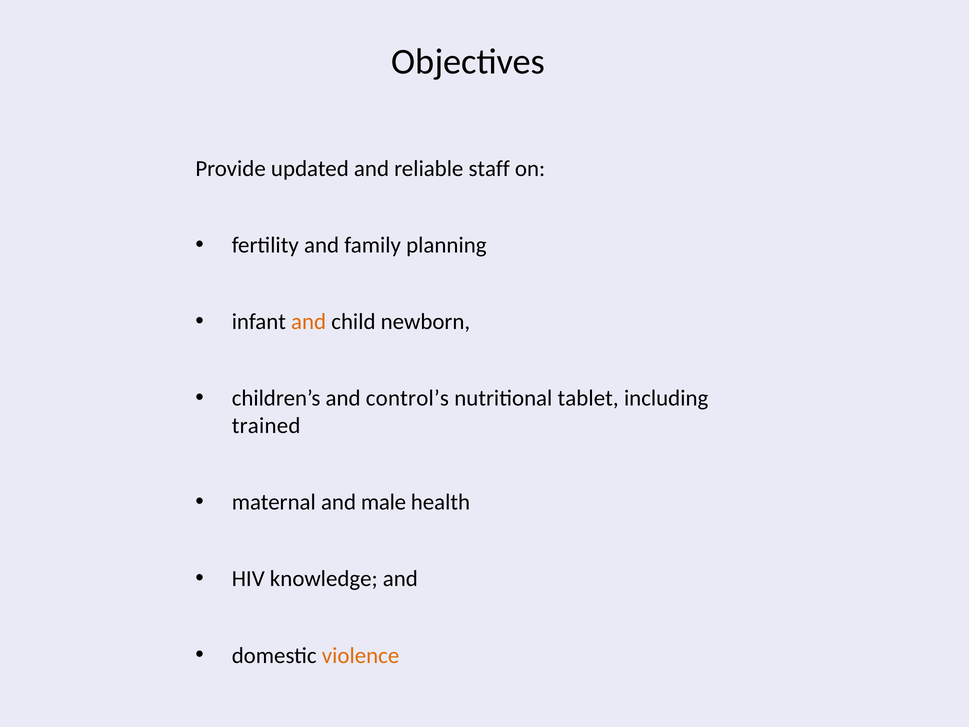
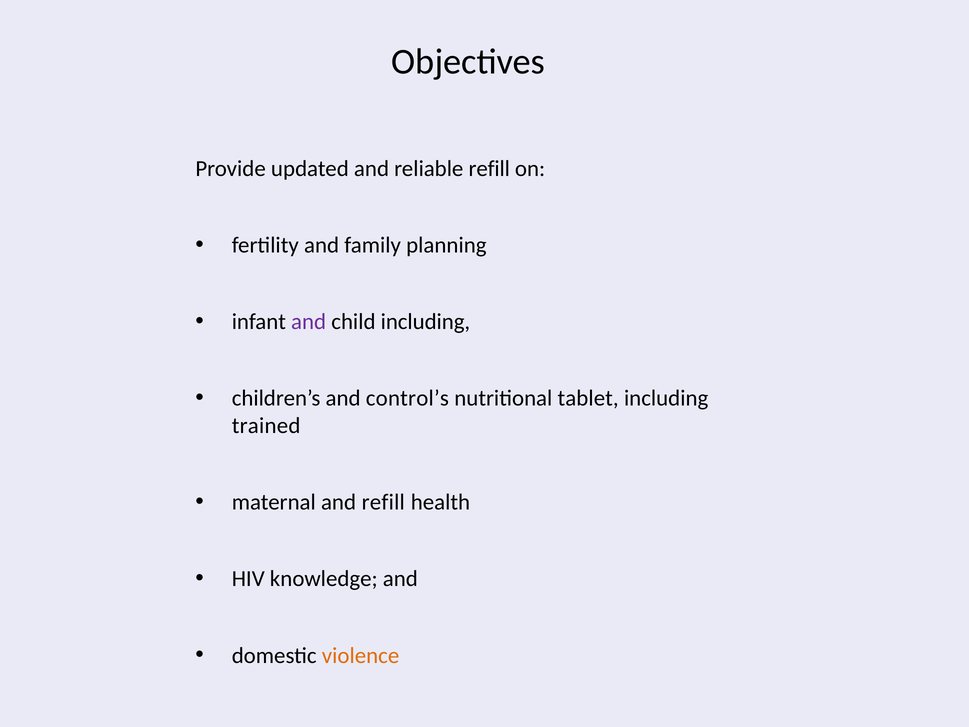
reliable staff: staff -> refill
and at (309, 322) colour: orange -> purple
child newborn: newborn -> including
and male: male -> refill
